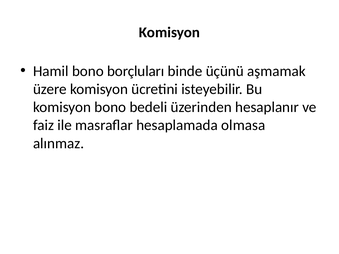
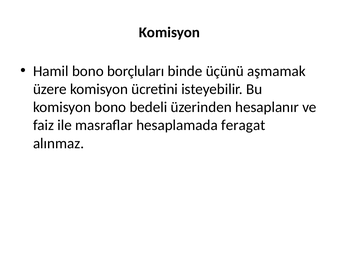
olmasa: olmasa -> feragat
